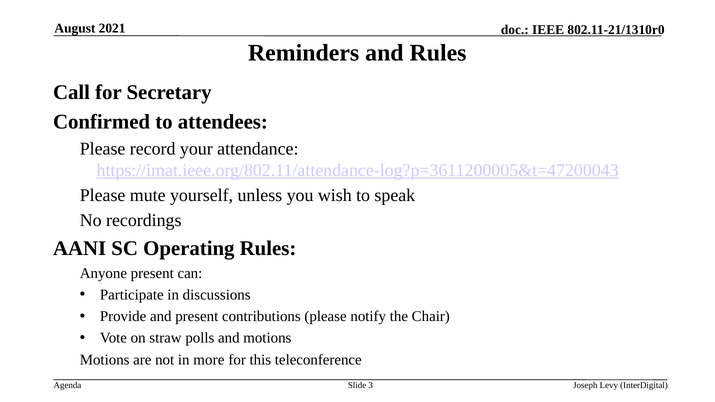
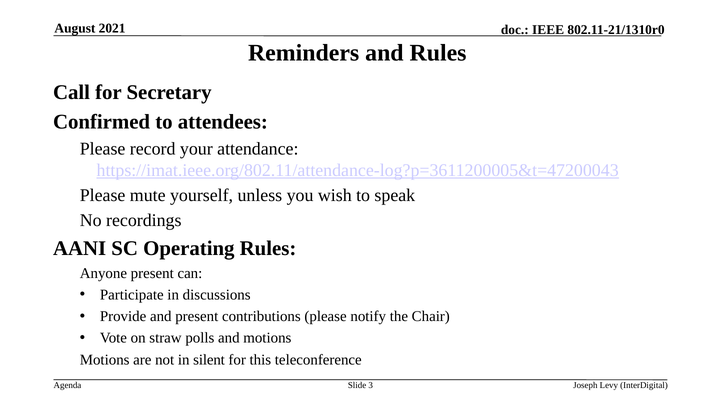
more: more -> silent
